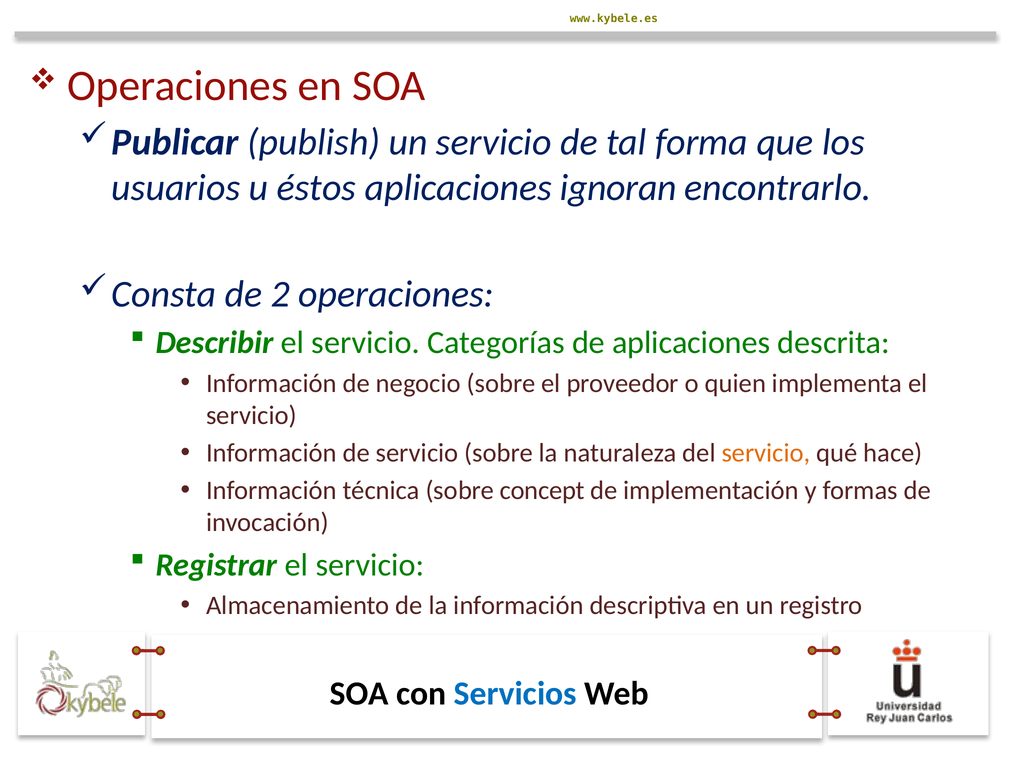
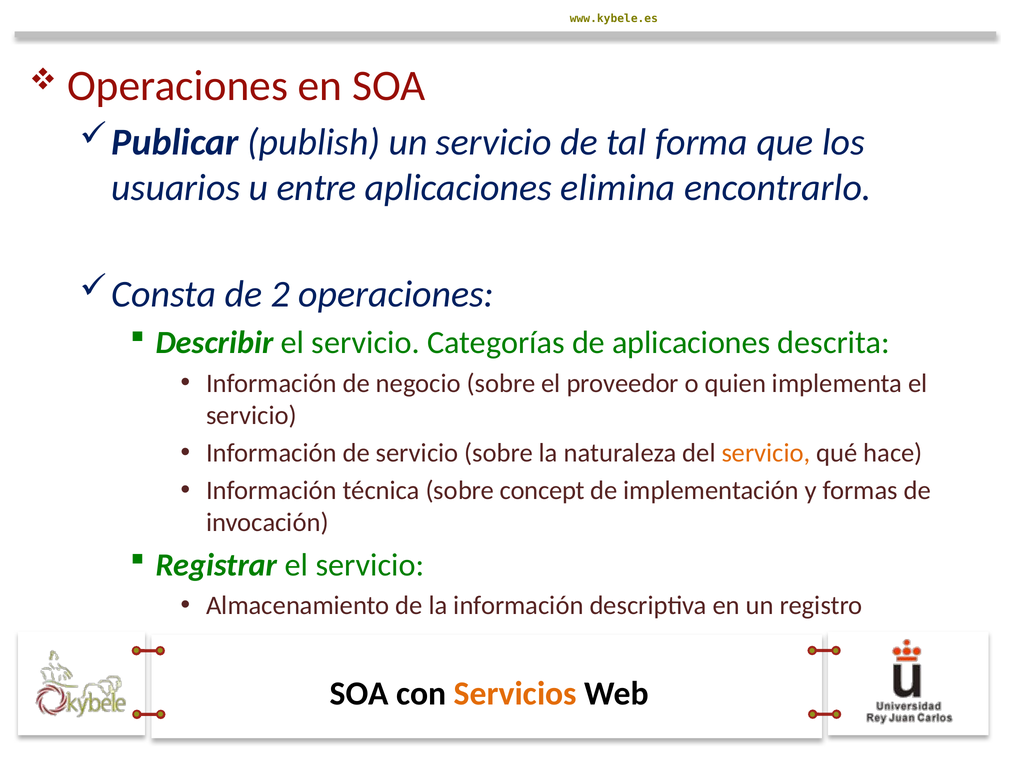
éstos: éstos -> entre
ignoran: ignoran -> elimina
Servicios colour: blue -> orange
